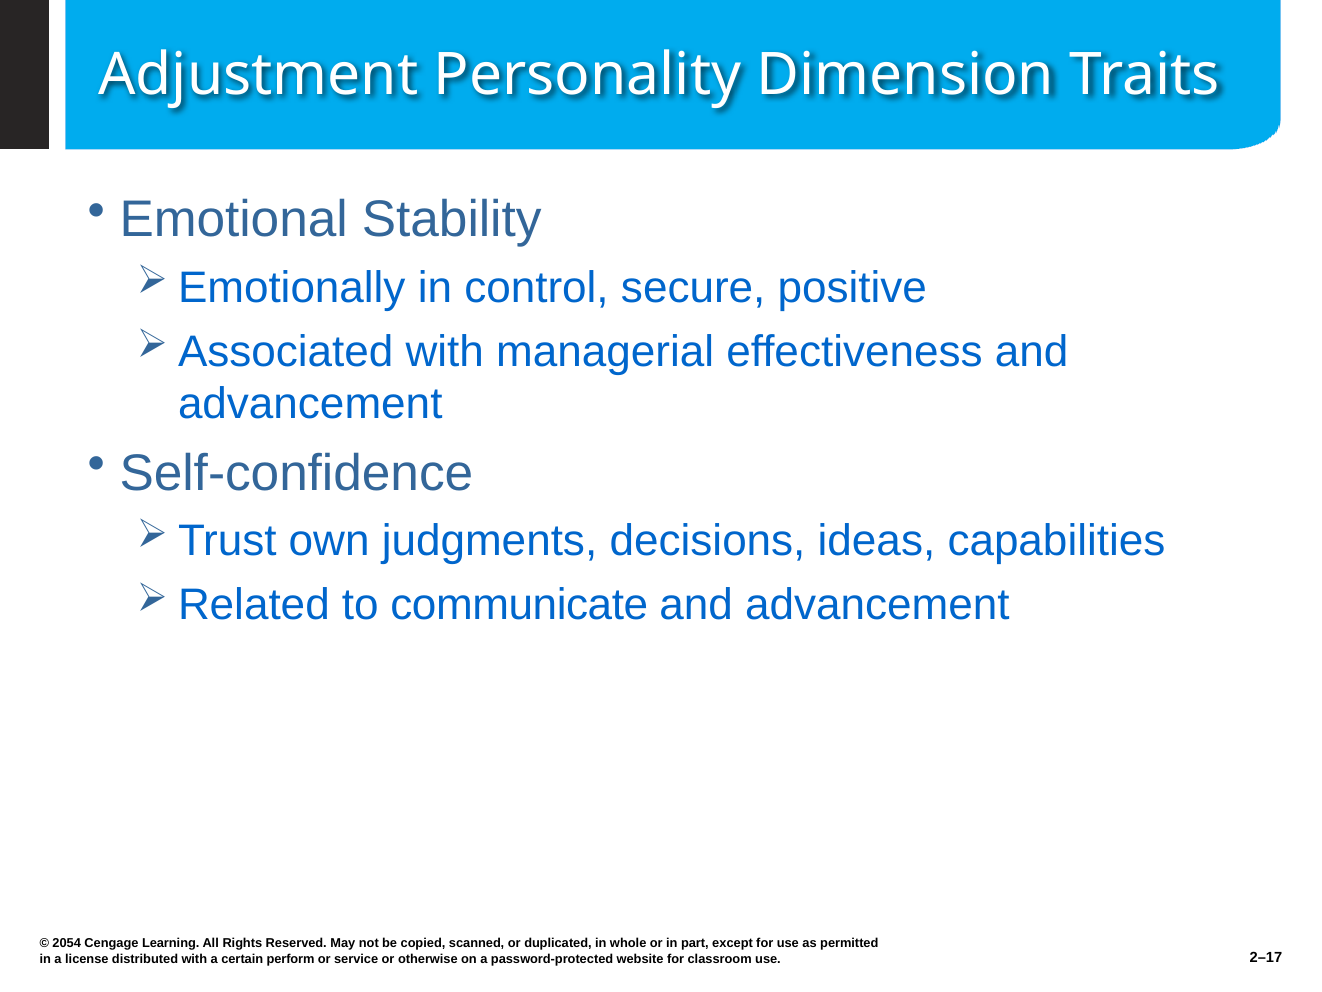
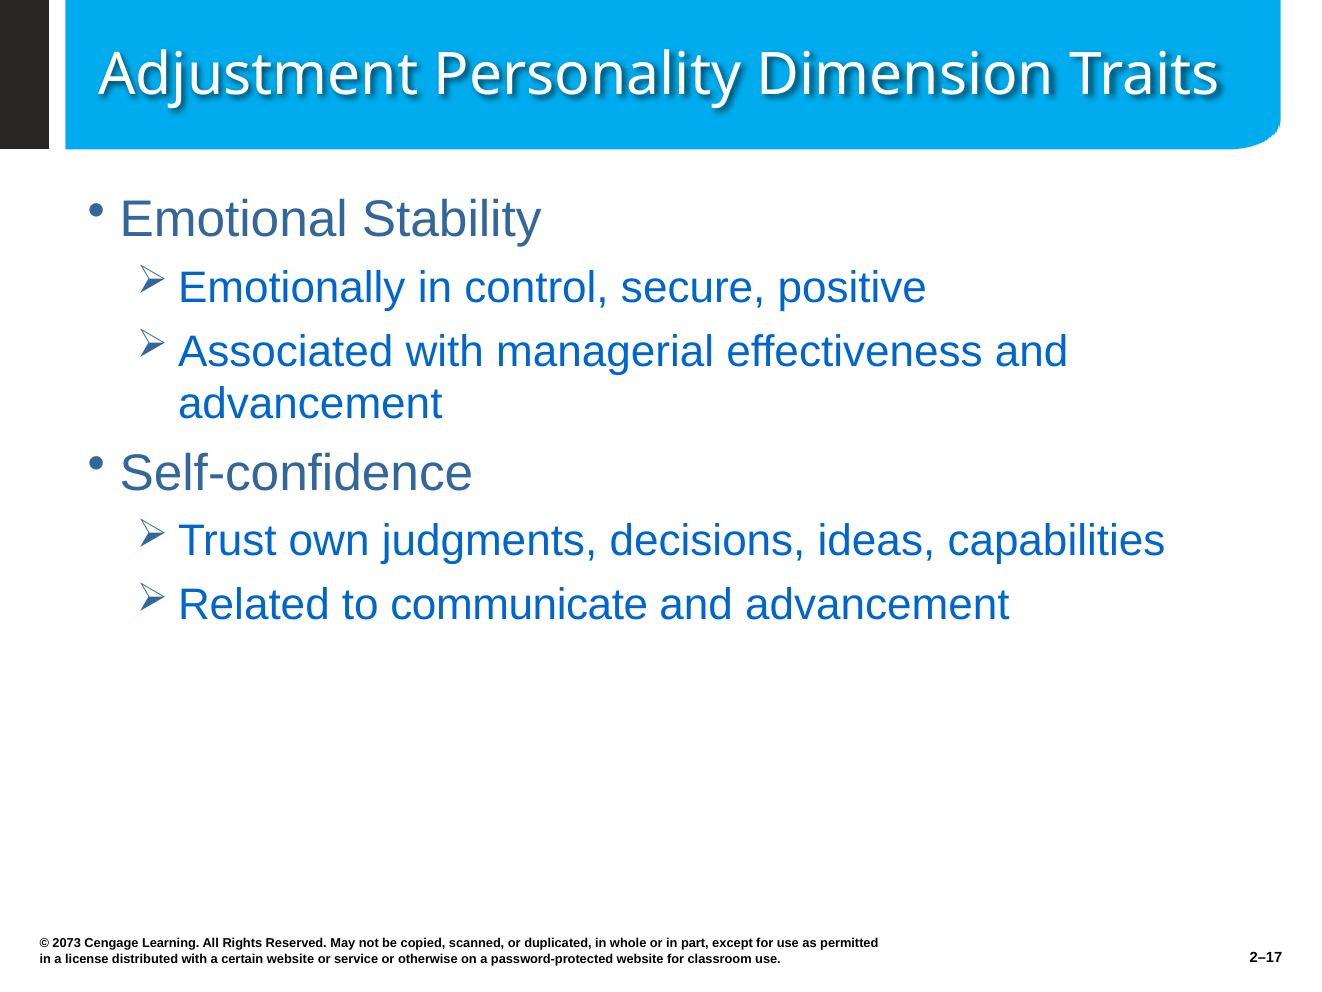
2054: 2054 -> 2073
certain perform: perform -> website
